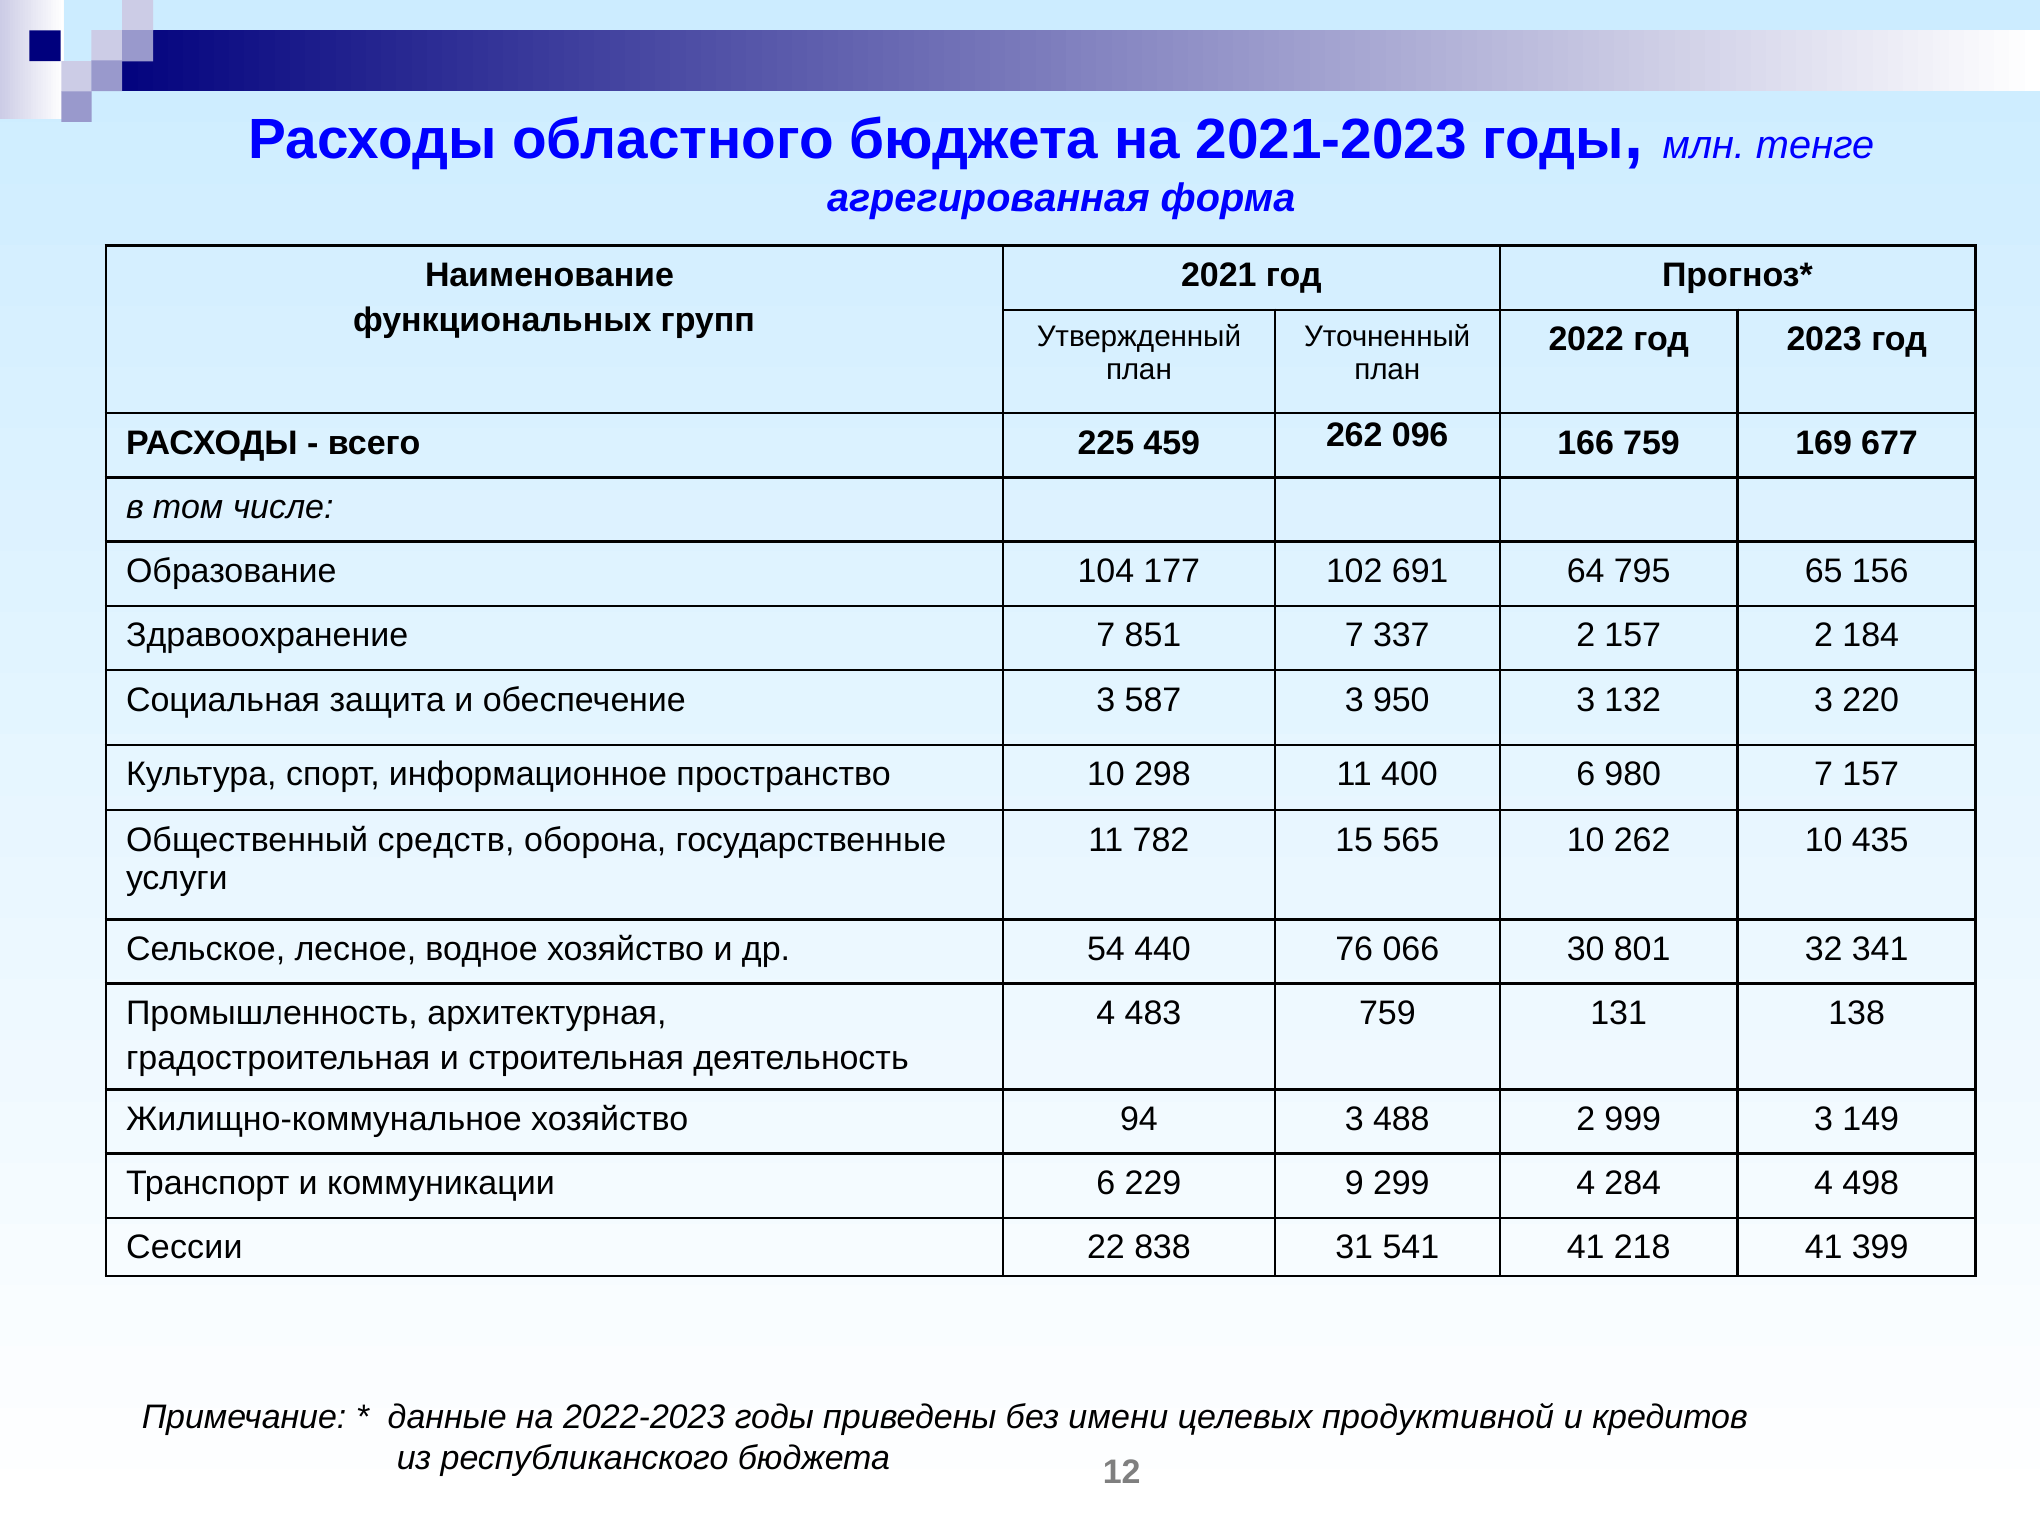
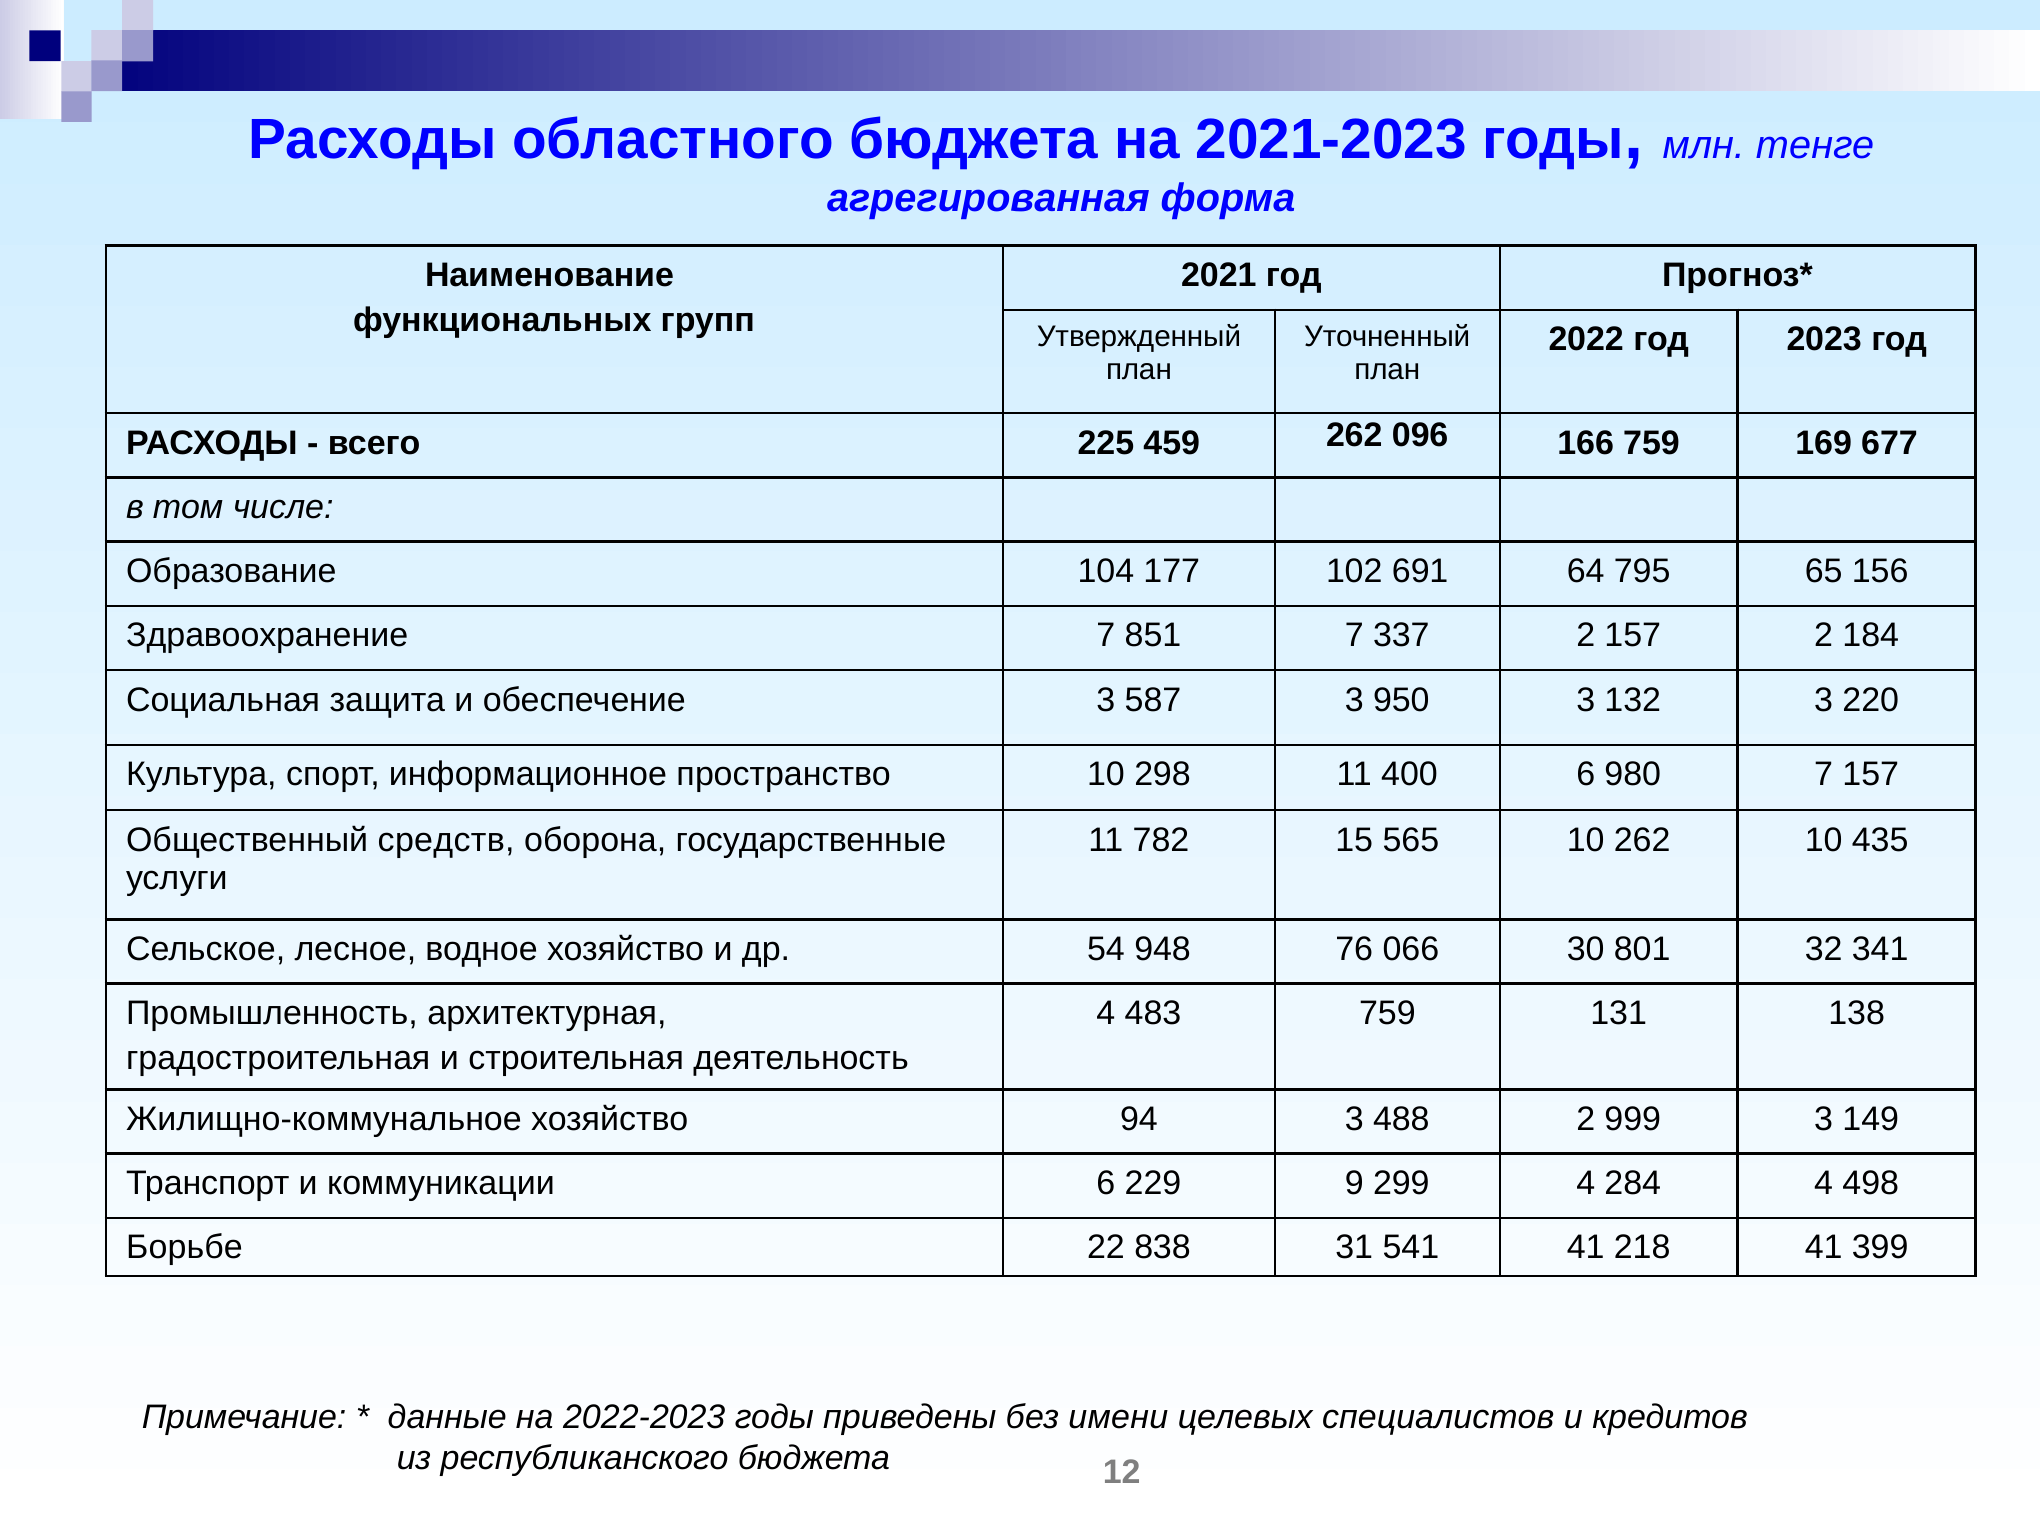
440: 440 -> 948
Сессии: Сессии -> Борьбе
продуктивной: продуктивной -> специалистов
